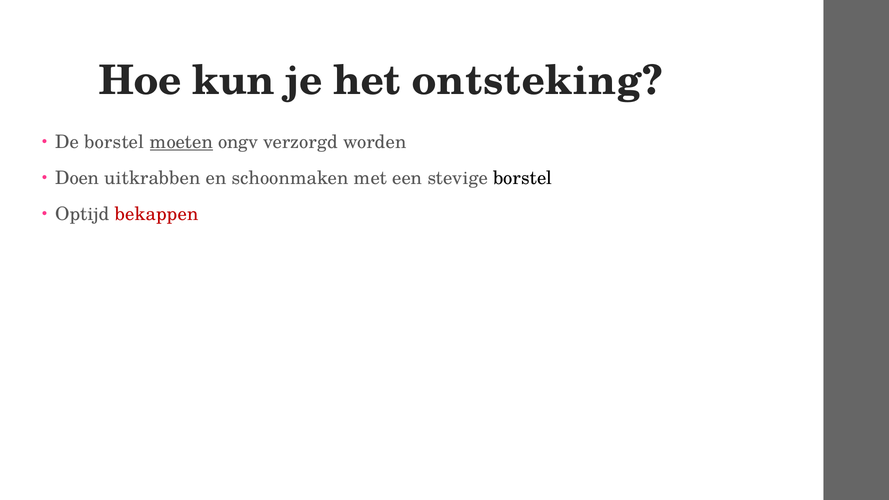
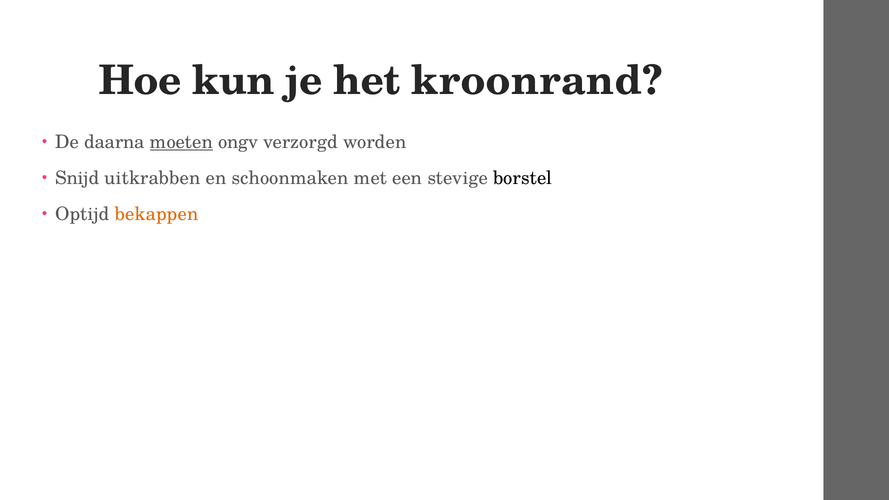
ontsteking: ontsteking -> kroonrand
De borstel: borstel -> daarna
Doen: Doen -> Snijd
bekappen colour: red -> orange
